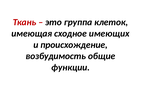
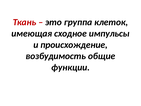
имеющих: имеющих -> импульсы
